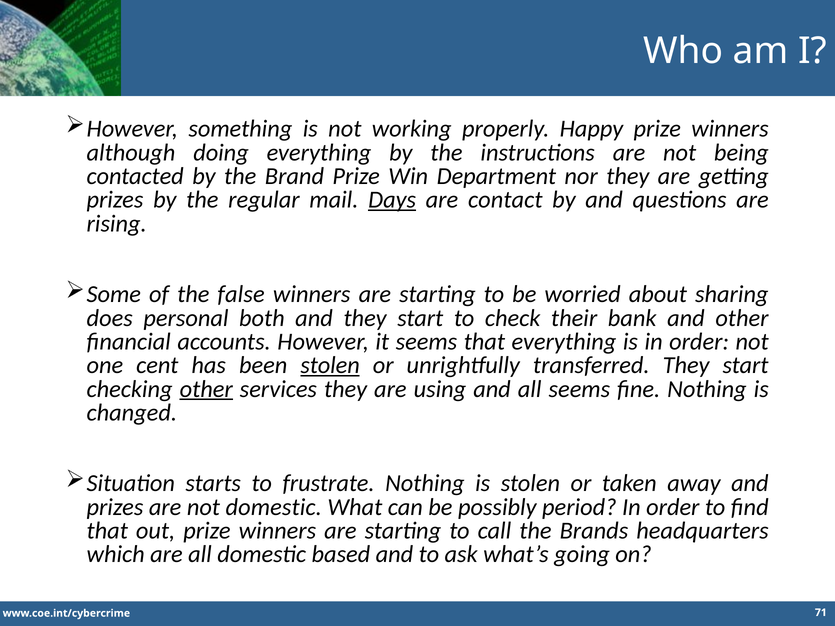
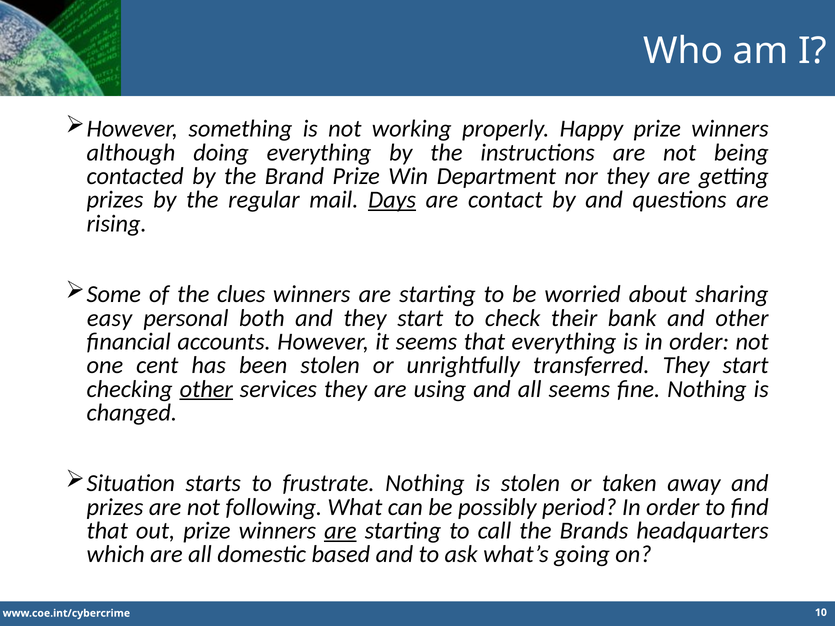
false: false -> clues
does: does -> easy
stolen at (330, 365) underline: present -> none
not domestic: domestic -> following
are at (340, 531) underline: none -> present
71: 71 -> 10
